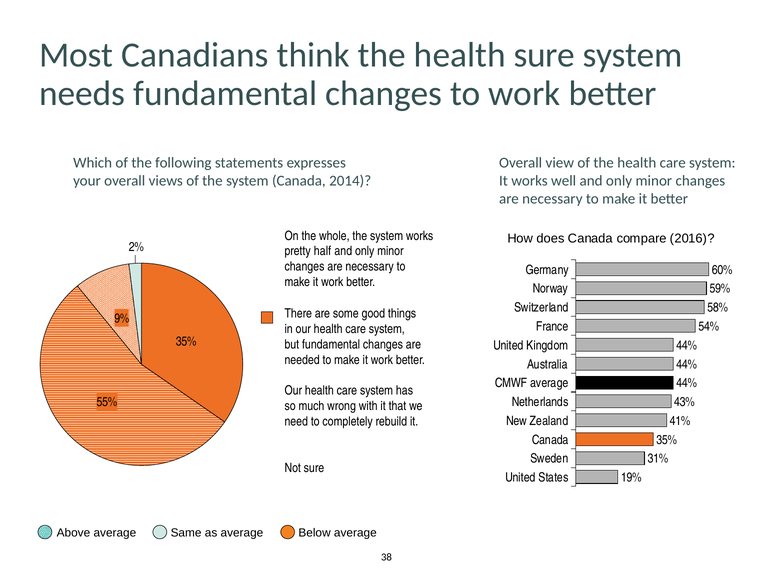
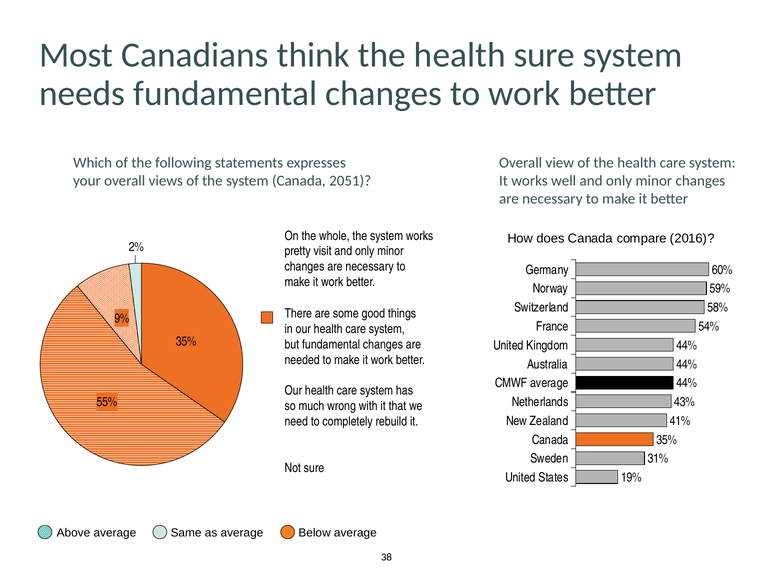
2014: 2014 -> 2051
half: half -> visit
